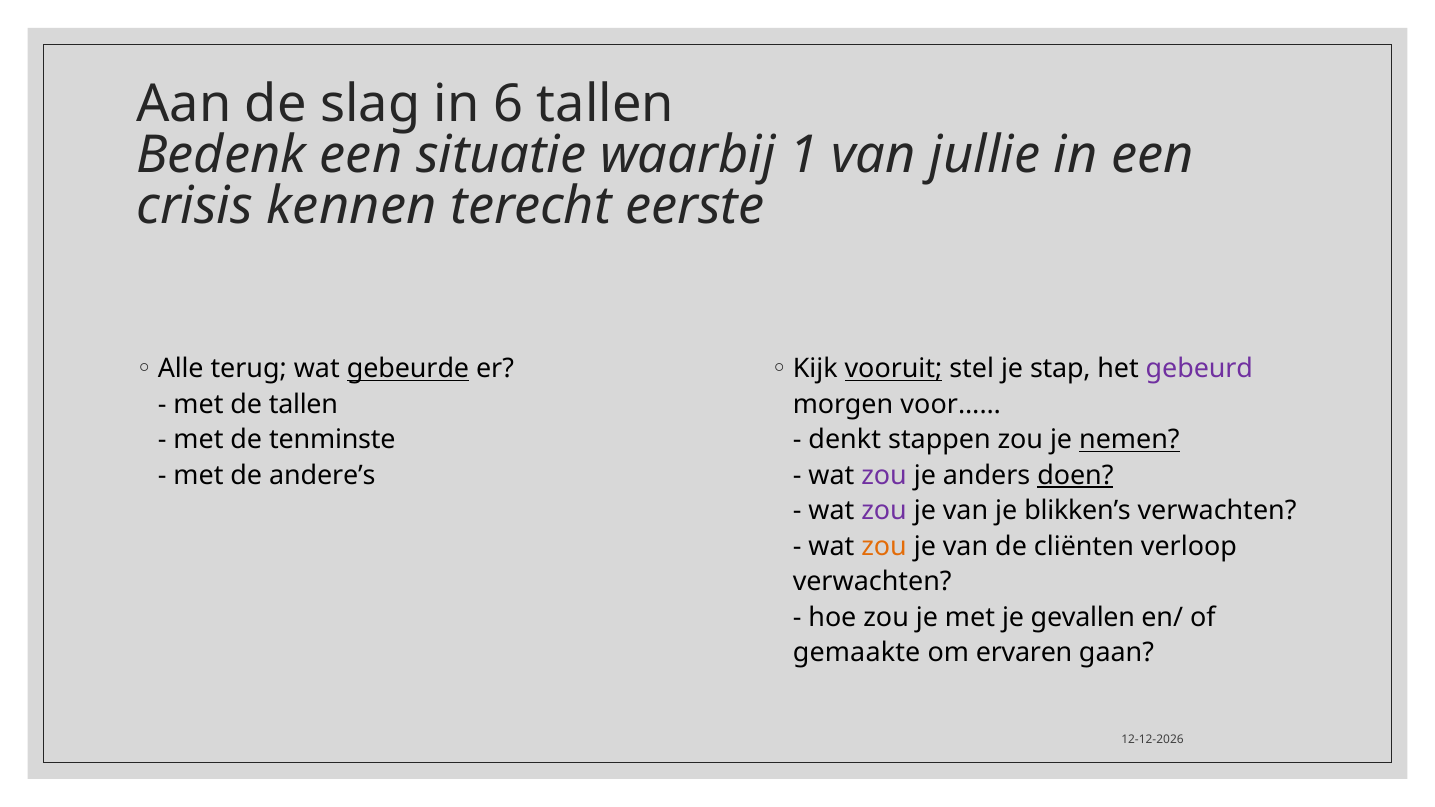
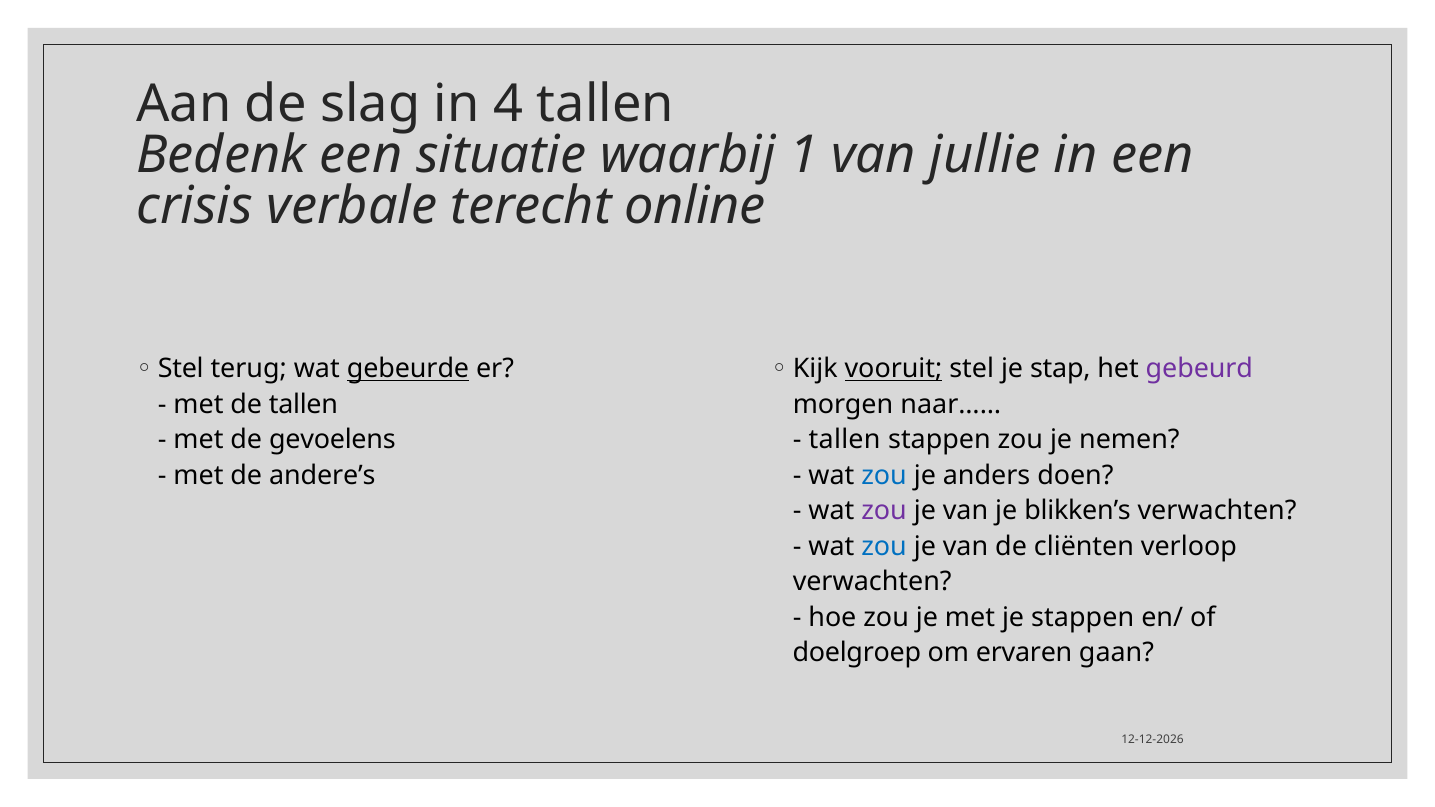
6: 6 -> 4
kennen: kennen -> verbale
eerste: eerste -> online
Alle at (181, 369): Alle -> Stel
voor……: voor…… -> naar……
tenminste: tenminste -> gevoelens
denkt at (845, 440): denkt -> tallen
nemen underline: present -> none
zou at (884, 475) colour: purple -> blue
doen underline: present -> none
zou at (884, 546) colour: orange -> blue
je gevallen: gevallen -> stappen
gemaakte: gemaakte -> doelgroep
